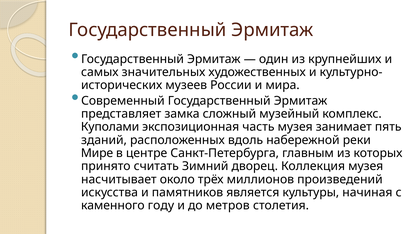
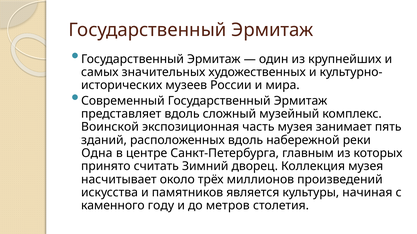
представляет замка: замка -> вдоль
Куполами: Куполами -> Воинской
Мире: Мире -> Одна
